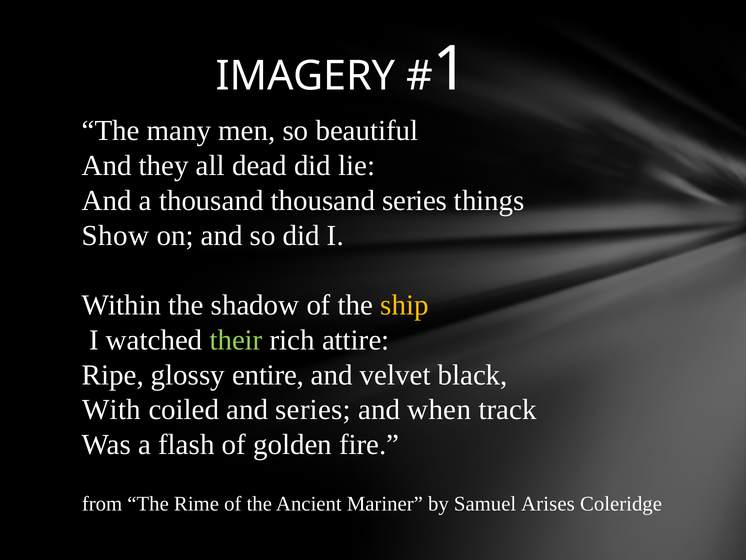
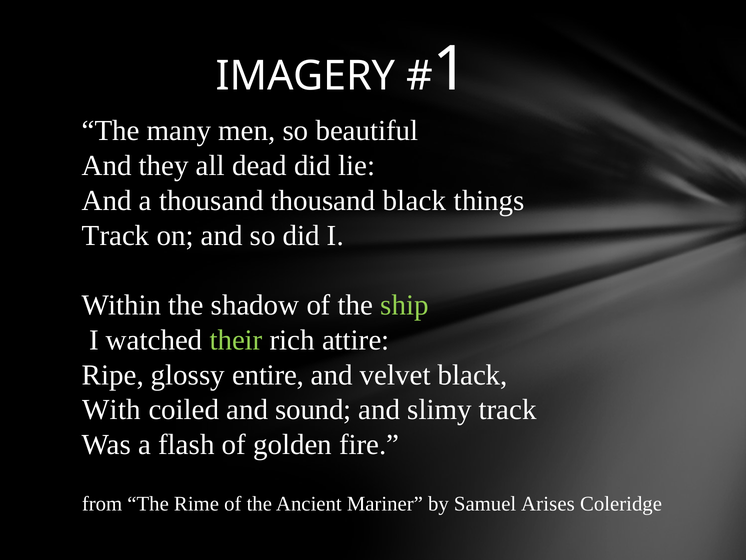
thousand series: series -> black
Show at (115, 235): Show -> Track
ship colour: yellow -> light green
and series: series -> sound
when: when -> slimy
